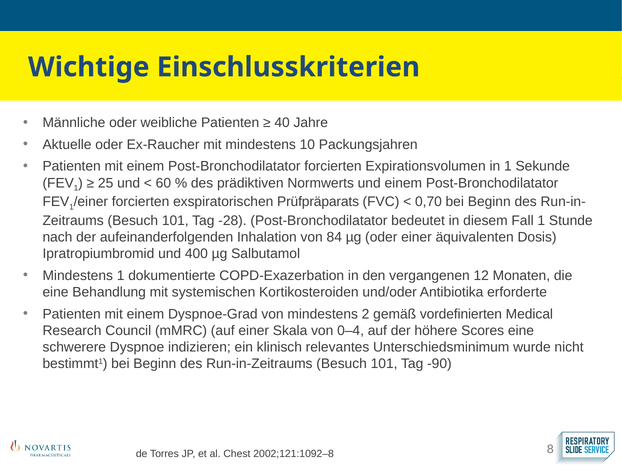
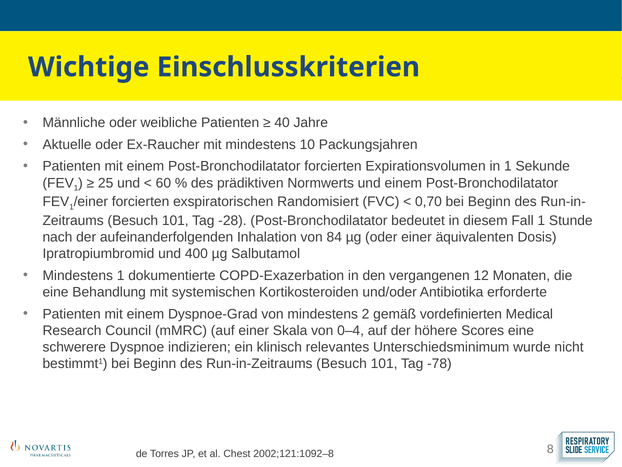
Prüfpräparats: Prüfpräparats -> Randomisiert
-90: -90 -> -78
